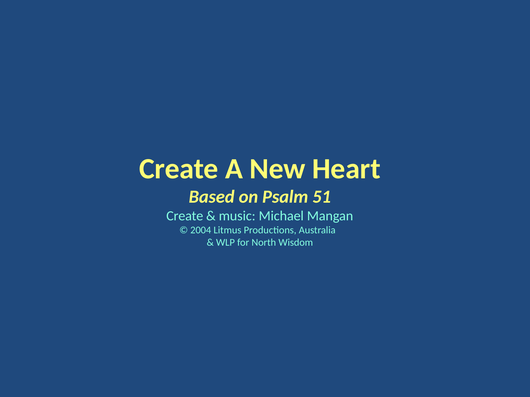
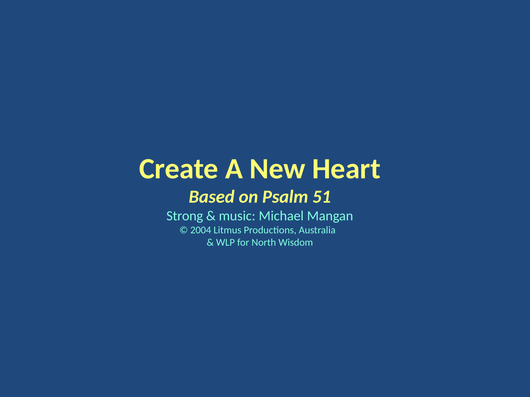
Create at (185, 216): Create -> Strong
